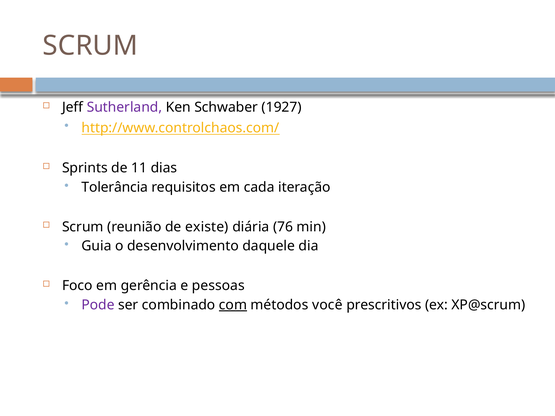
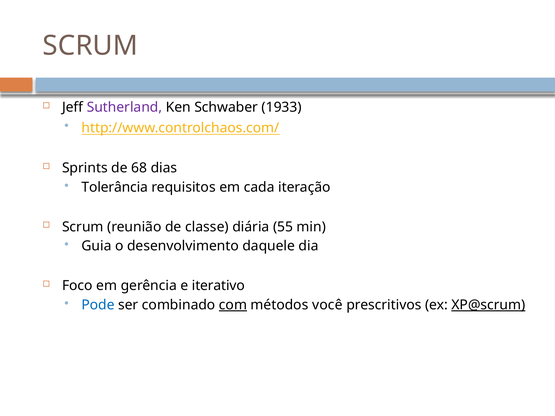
1927: 1927 -> 1933
11: 11 -> 68
existe: existe -> classe
76: 76 -> 55
pessoas: pessoas -> iterativo
Pode colour: purple -> blue
XP@scrum underline: none -> present
